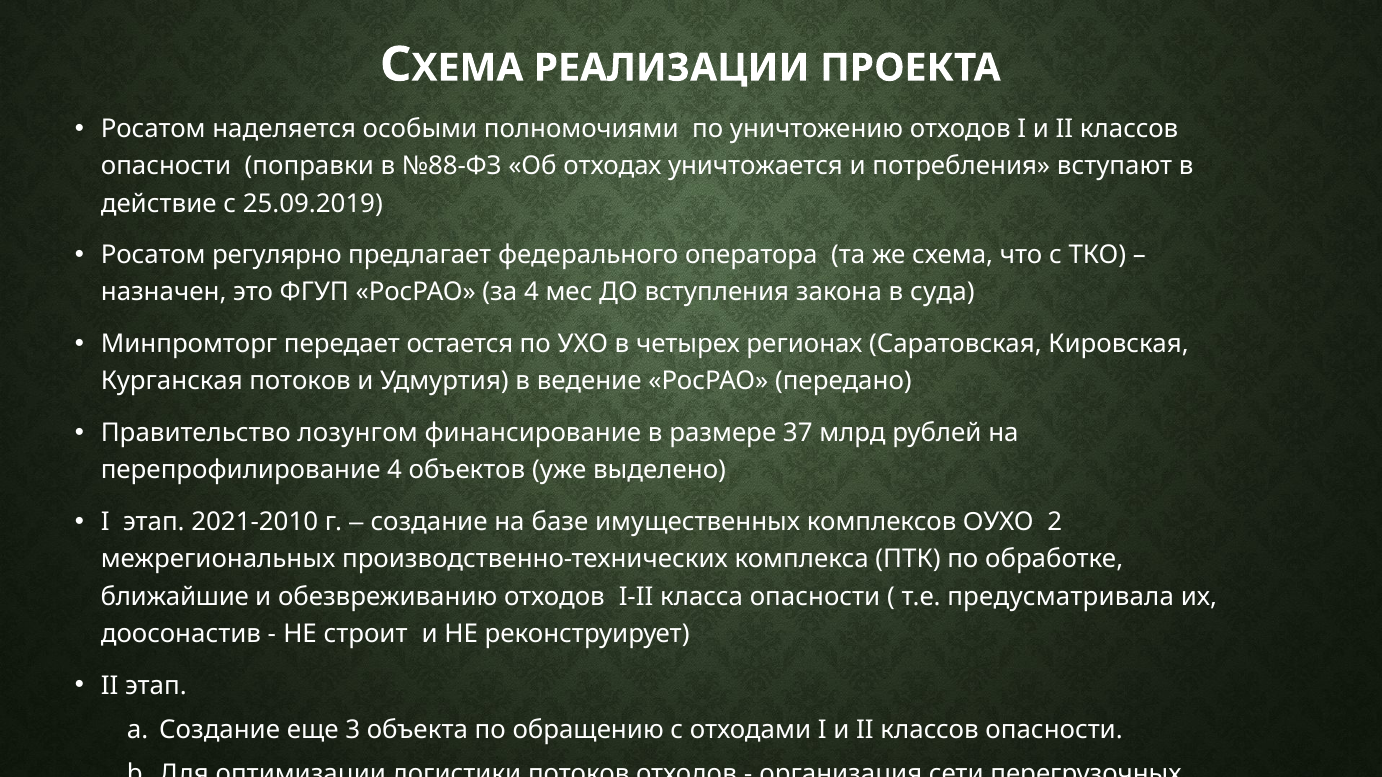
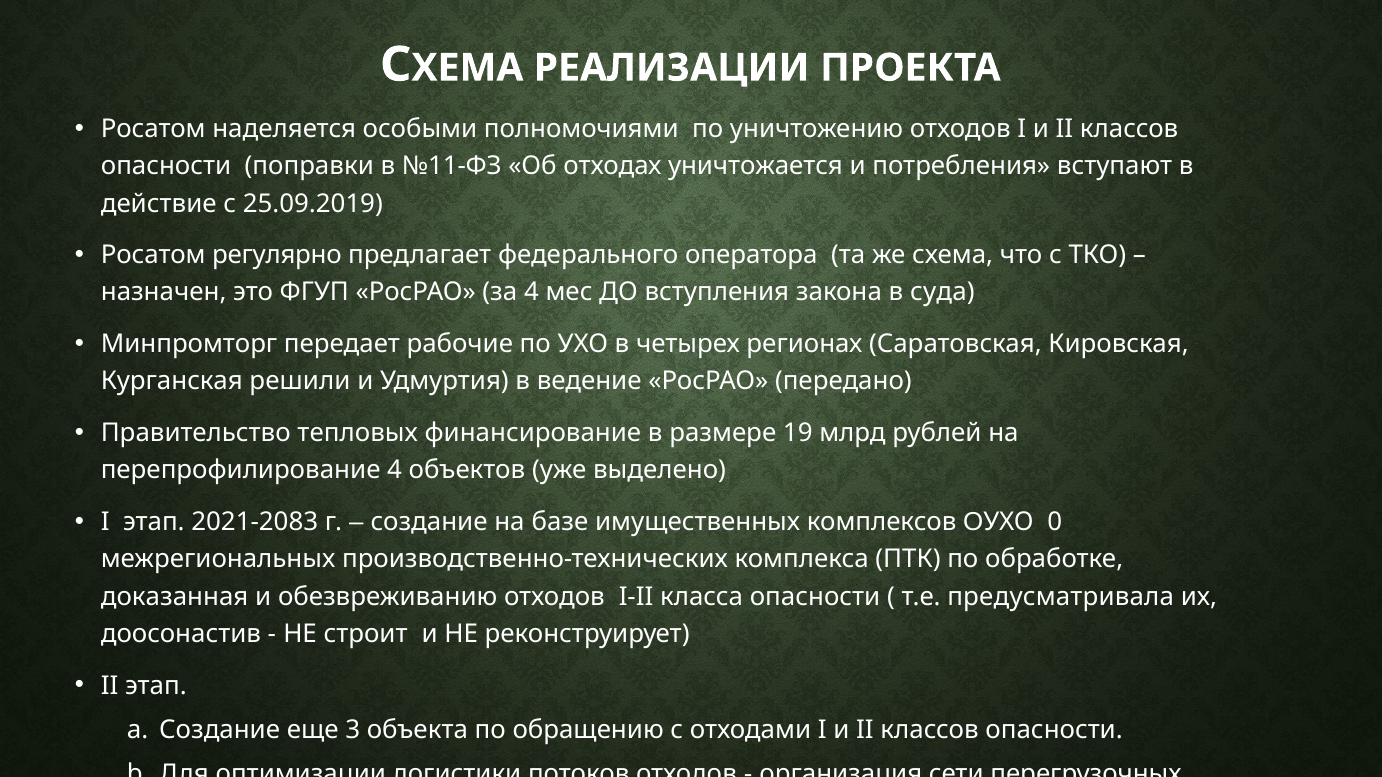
№88-ФЗ: №88-ФЗ -> №11-ФЗ
остается: остается -> рабочие
Курганская потоков: потоков -> решили
лозунгом: лозунгом -> тепловых
размере 37: 37 -> 19
2021-2010: 2021-2010 -> 2021-2083
2: 2 -> 0
ближайшие: ближайшие -> доказанная
